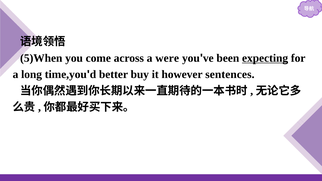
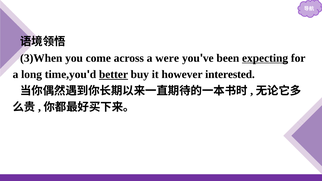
5)When: 5)When -> 3)When
better underline: none -> present
sentences: sentences -> interested
